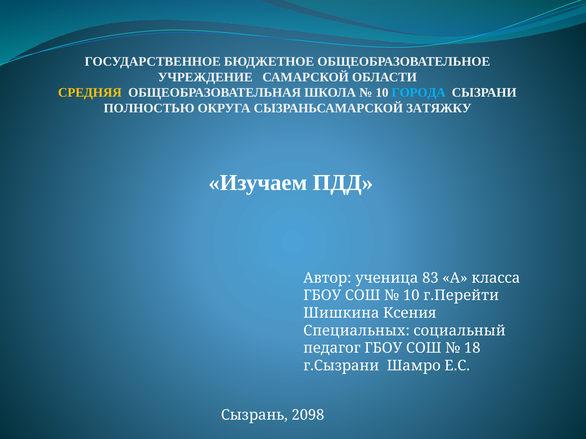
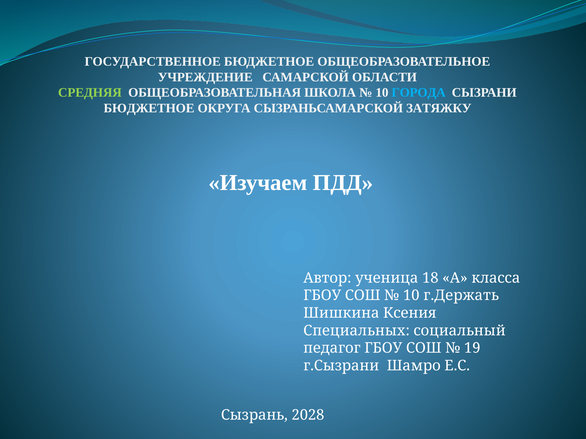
СРЕДНЯЯ colour: yellow -> light green
ПОЛНОСТЬЮ at (149, 108): ПОЛНОСТЬЮ -> БЮДЖЕТНОЕ
83: 83 -> 18
г.Перейти: г.Перейти -> г.Держать
18: 18 -> 19
2098: 2098 -> 2028
